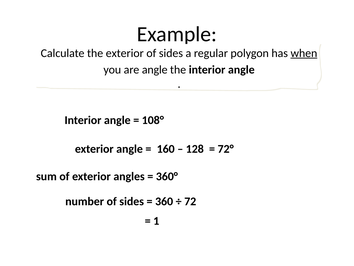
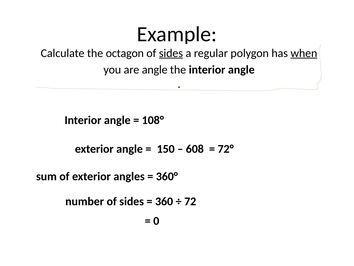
the exterior: exterior -> octagon
sides at (171, 53) underline: none -> present
160: 160 -> 150
128: 128 -> 608
1: 1 -> 0
